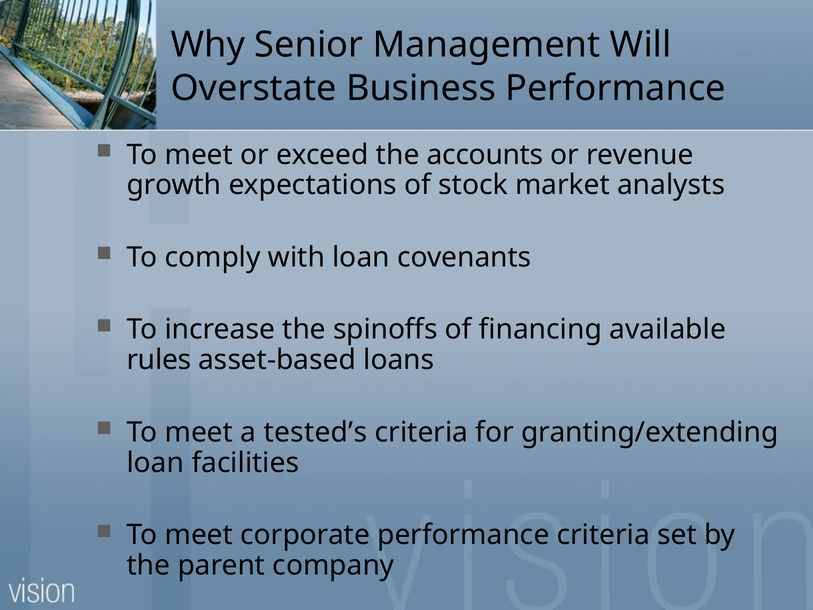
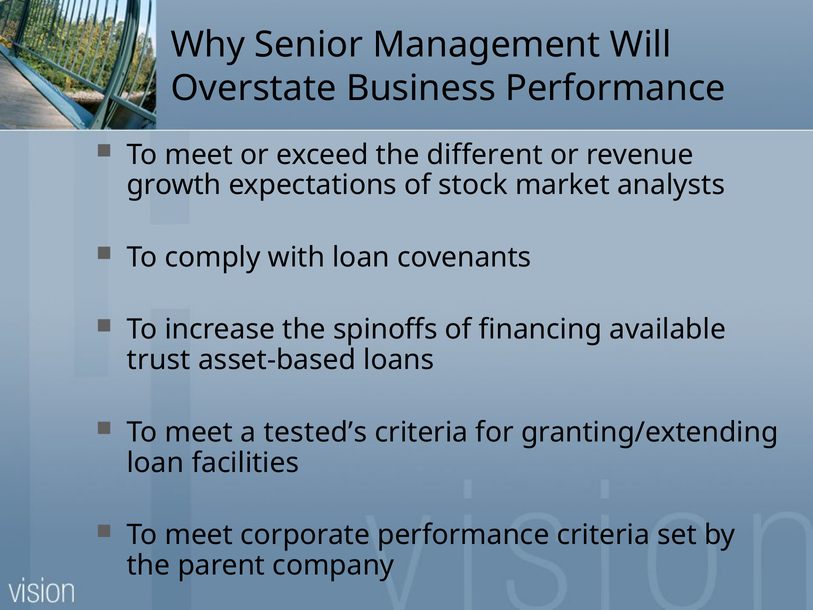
accounts: accounts -> different
rules: rules -> trust
